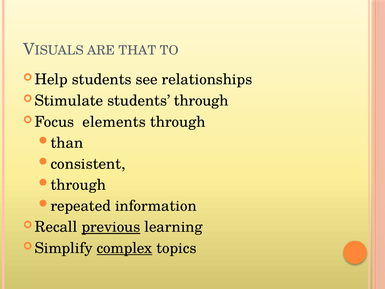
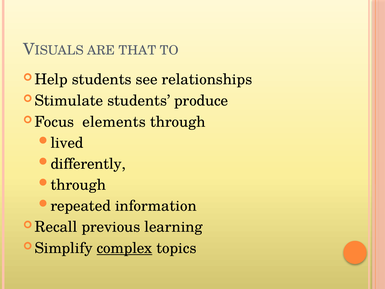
students through: through -> produce
than: than -> lived
consistent: consistent -> differently
previous underline: present -> none
